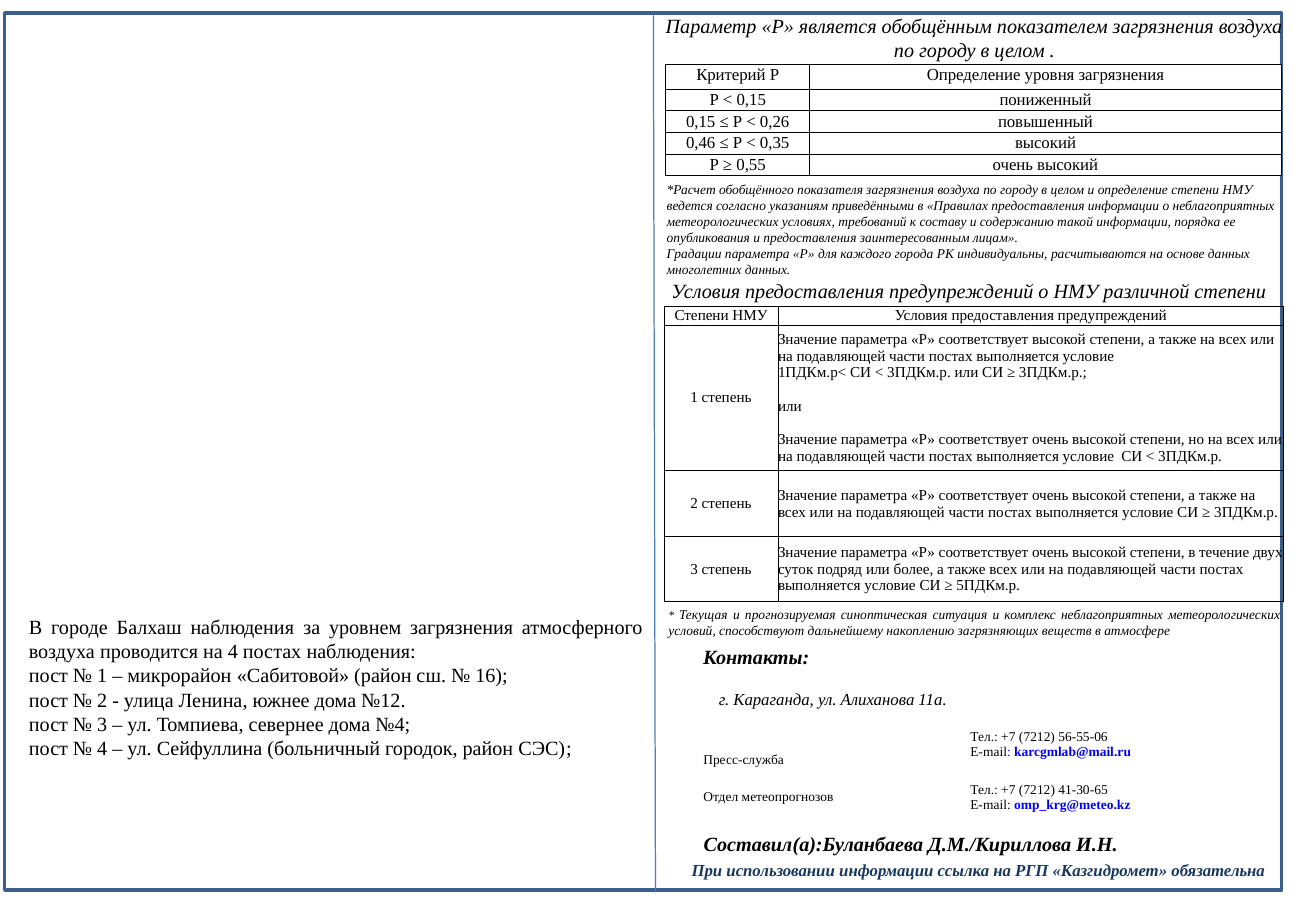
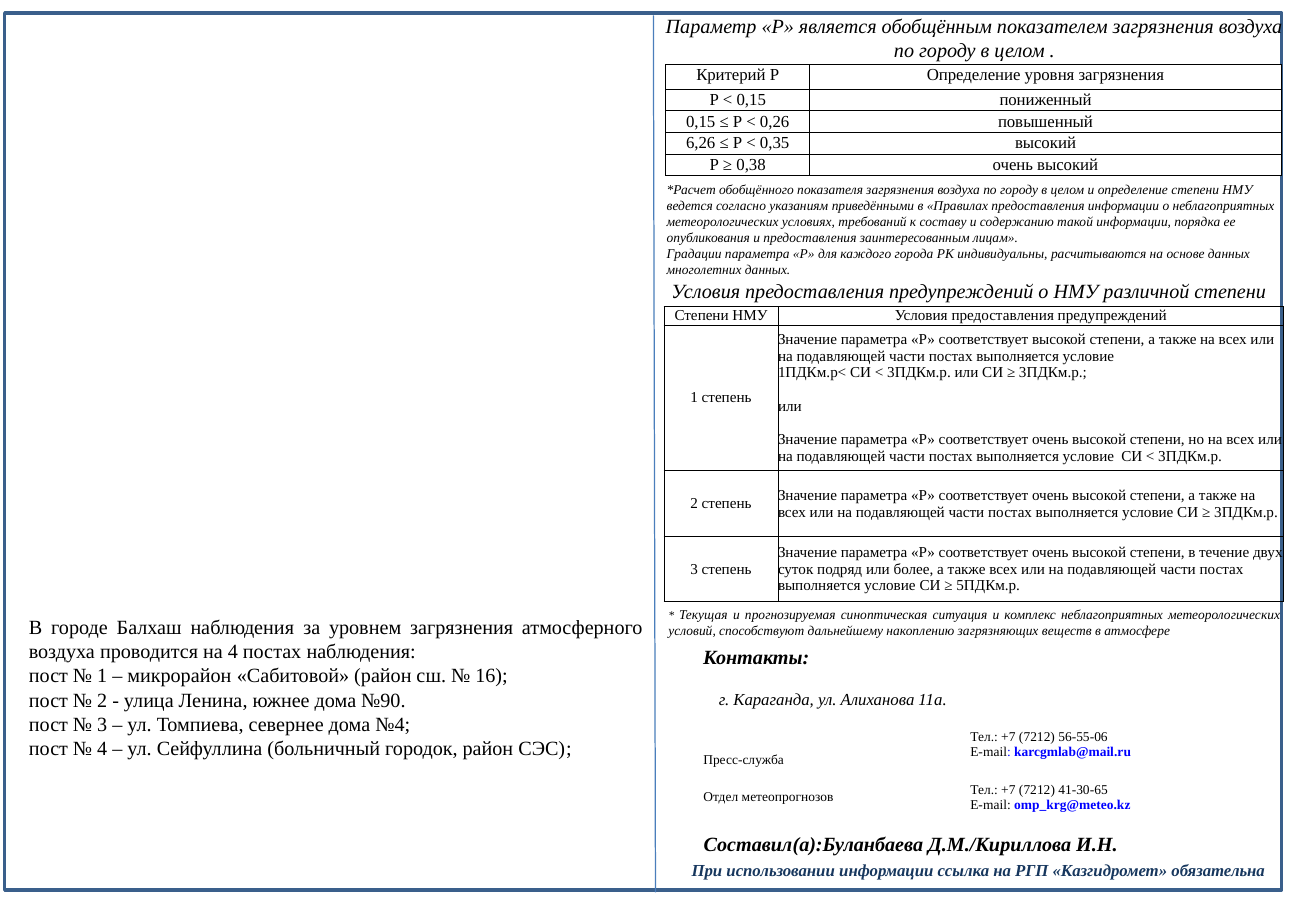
0,46: 0,46 -> 6,26
0,55: 0,55 -> 0,38
№12: №12 -> №90
